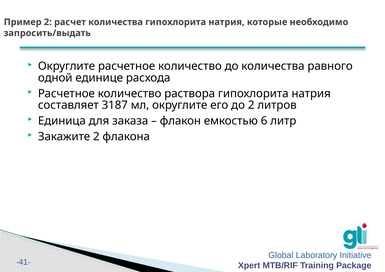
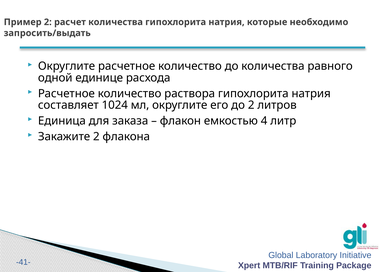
3187: 3187 -> 1024
6: 6 -> 4
